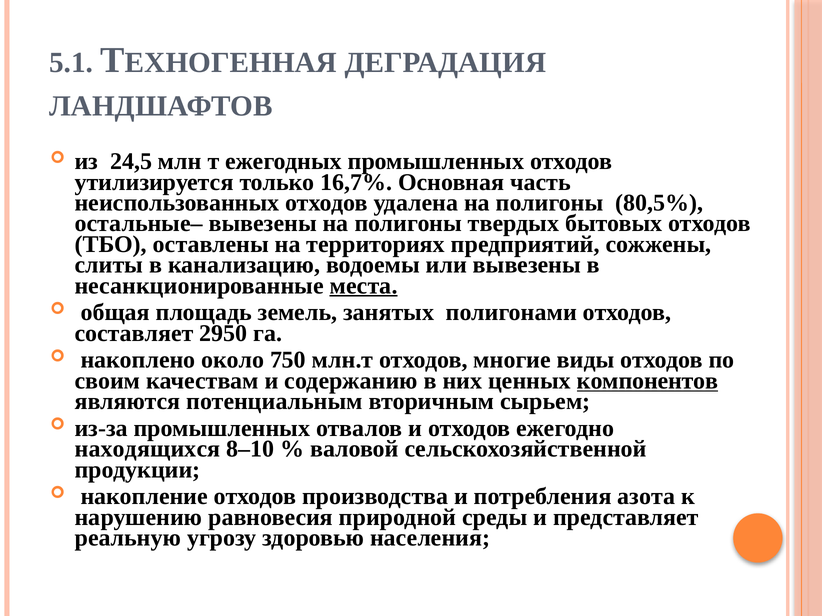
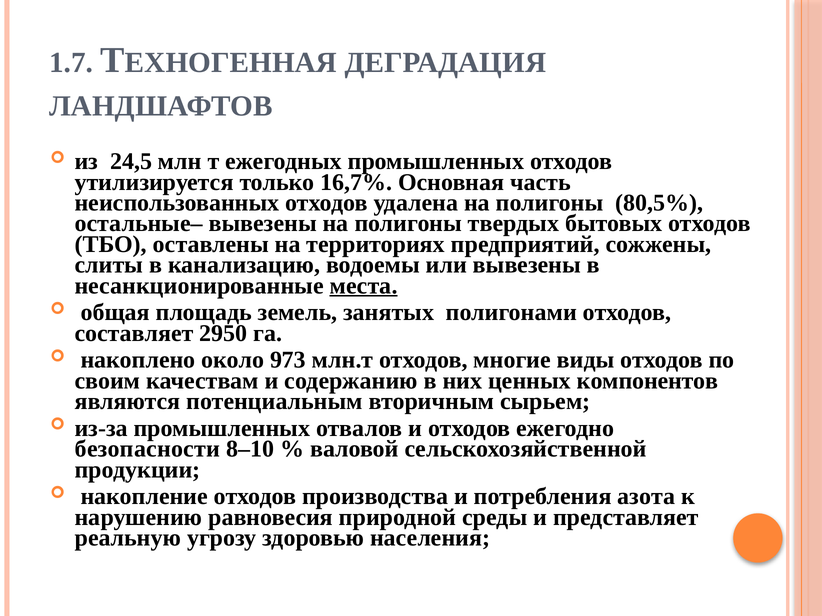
5.1: 5.1 -> 1.7
750: 750 -> 973
компонентов underline: present -> none
находящихся: находящихся -> безопасности
